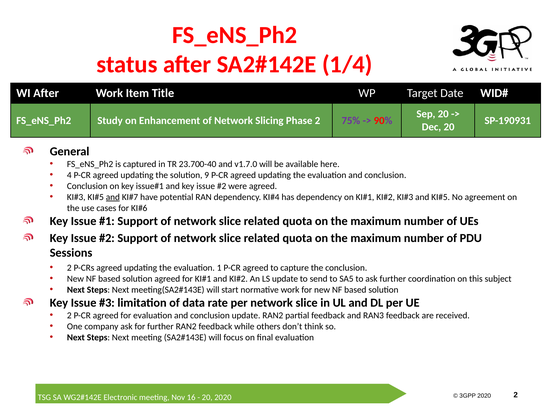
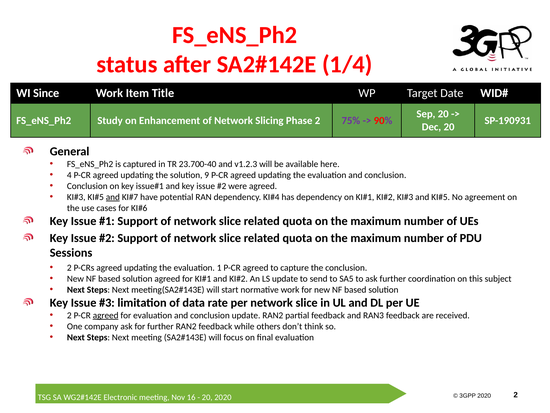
WI After: After -> Since
v1.7.0: v1.7.0 -> v1.2.3
agreed at (106, 315) underline: none -> present
